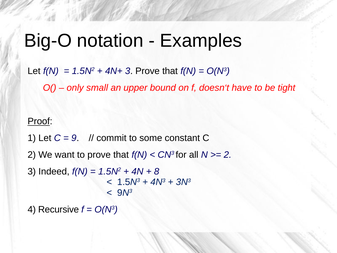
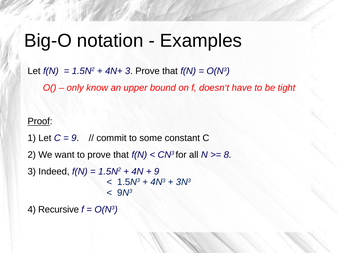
small: small -> know
2 at (228, 155): 2 -> 8
8 at (157, 171): 8 -> 9
